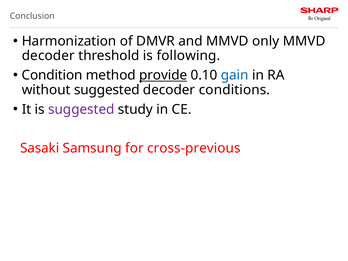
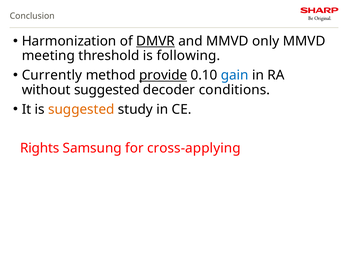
DMVR underline: none -> present
decoder at (48, 56): decoder -> meeting
Condition: Condition -> Currently
suggested at (81, 109) colour: purple -> orange
Sasaki: Sasaki -> Rights
cross-previous: cross-previous -> cross-applying
